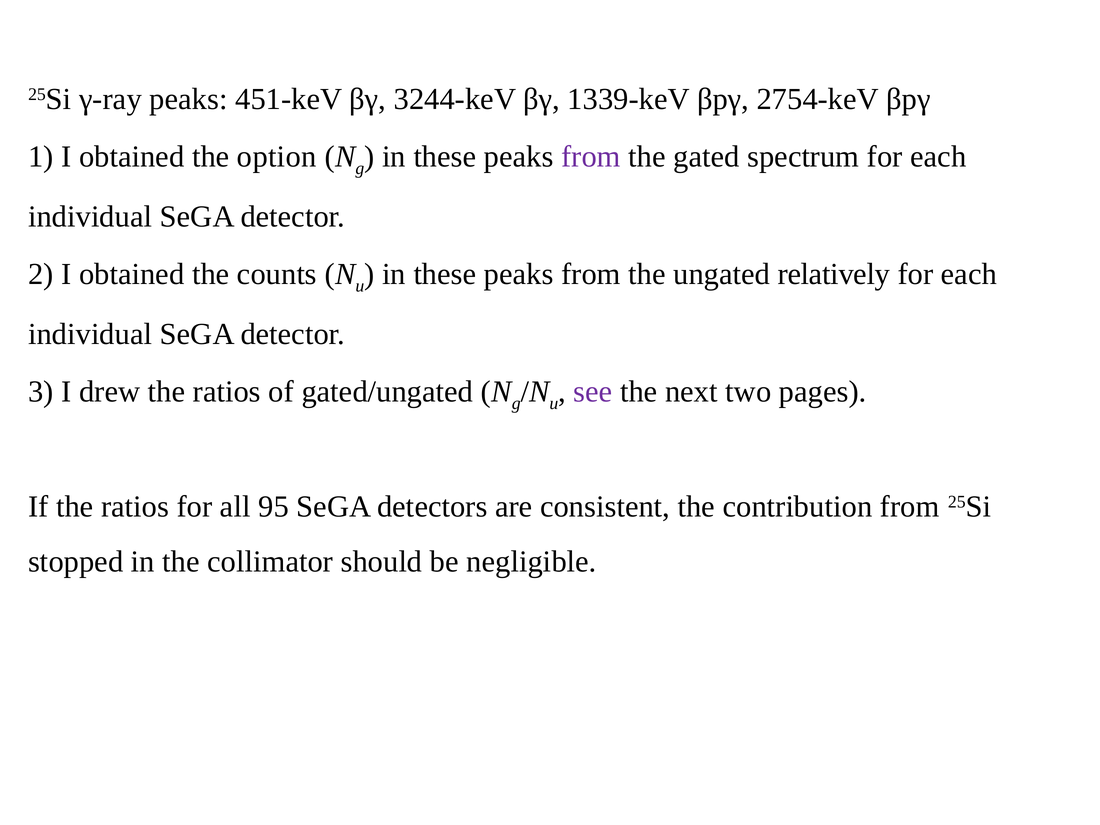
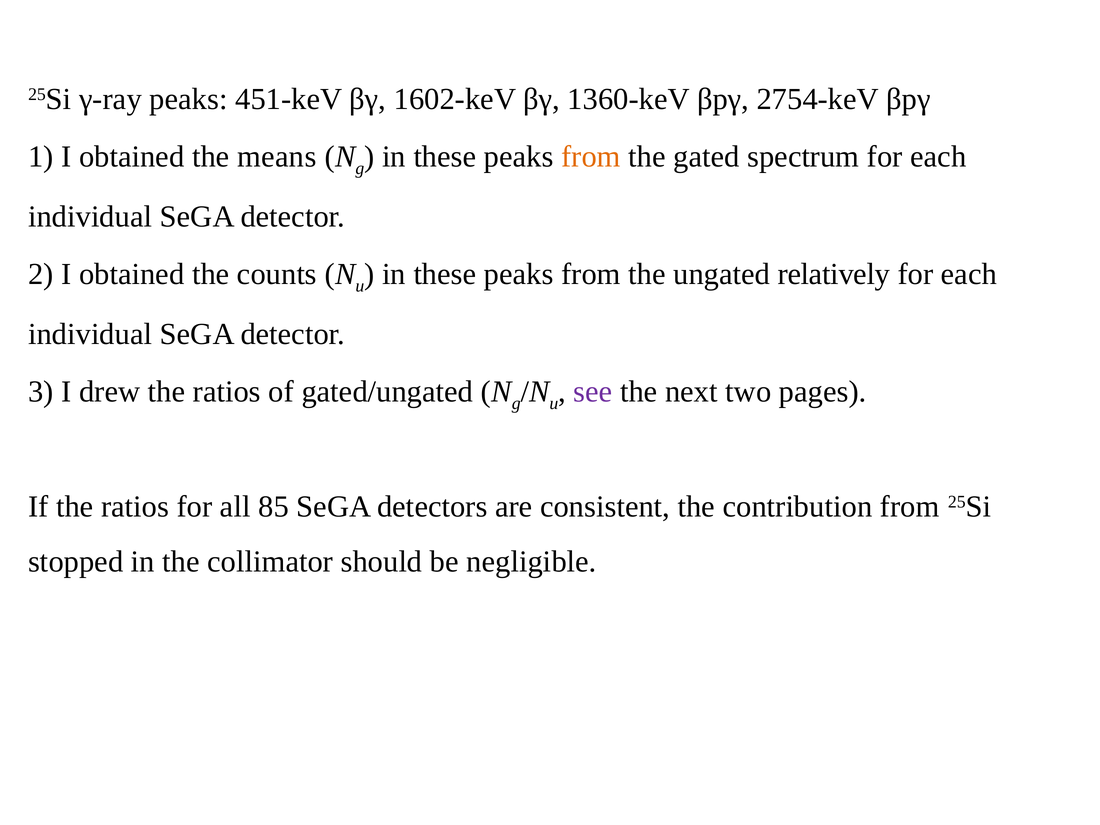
3244-keV: 3244-keV -> 1602-keV
1339-keV: 1339-keV -> 1360-keV
option: option -> means
from at (591, 157) colour: purple -> orange
95: 95 -> 85
